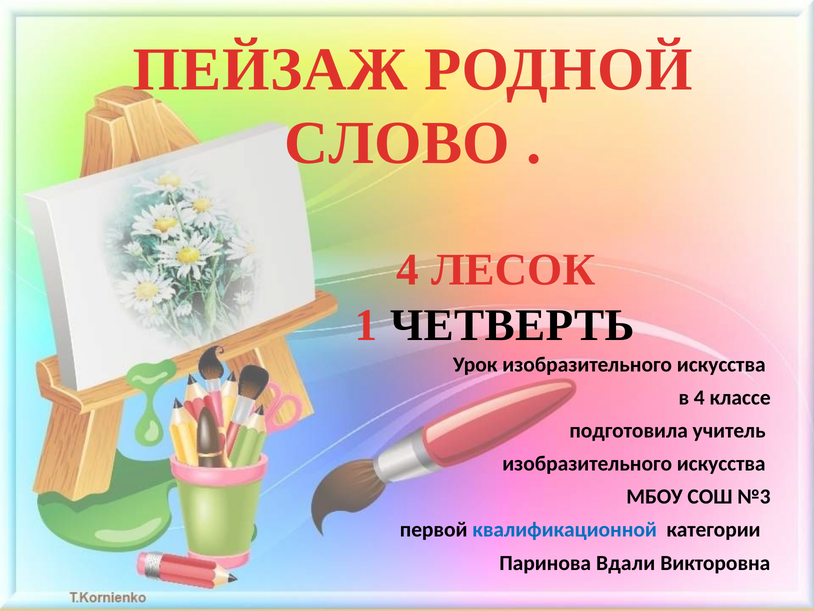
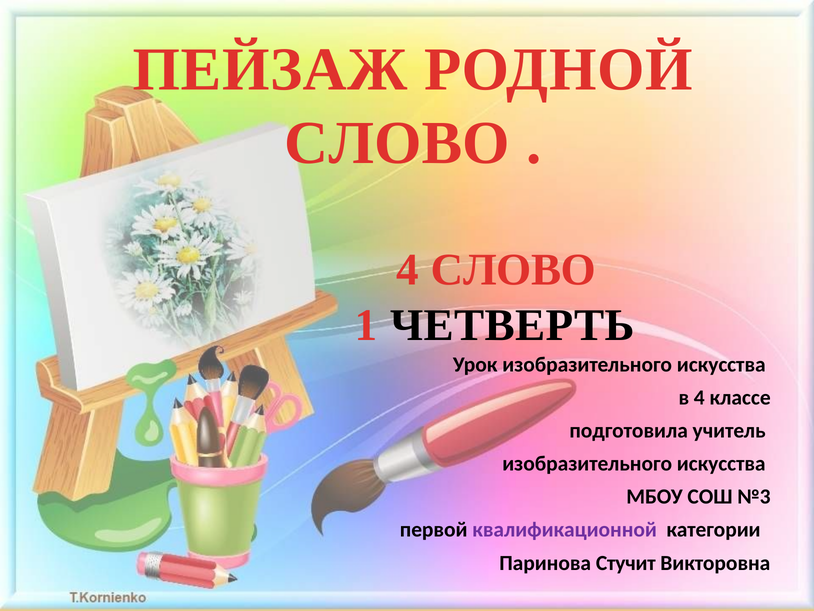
4 ЛЕСОК: ЛЕСОК -> СЛОВО
квалификационной colour: blue -> purple
Вдали: Вдали -> Стучит
